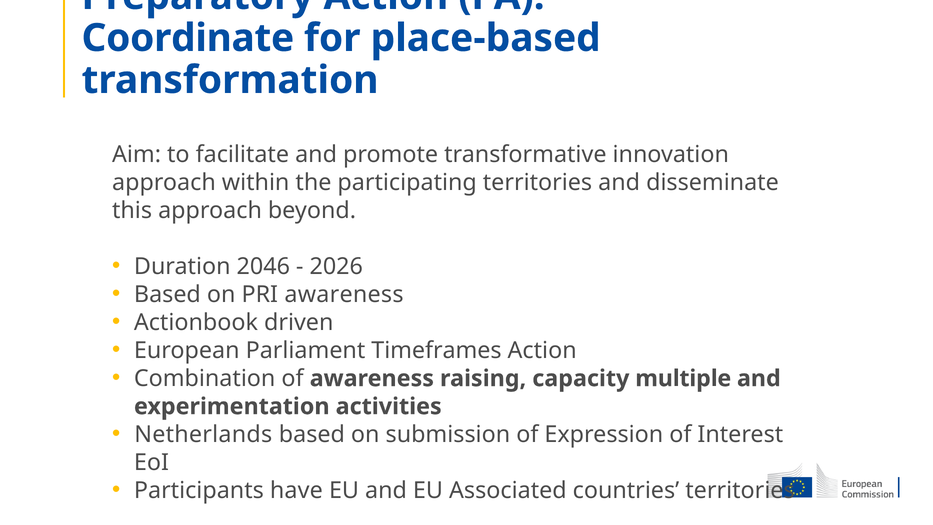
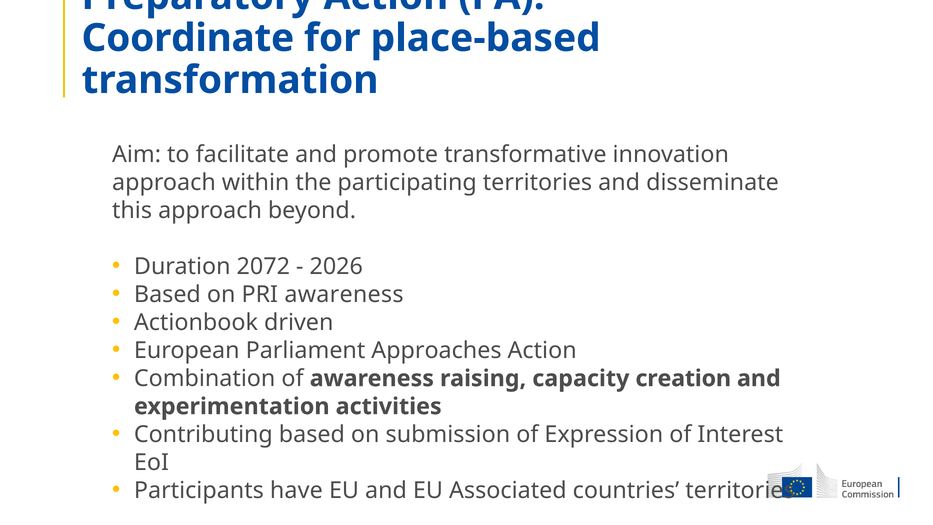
2046: 2046 -> 2072
Timeframes: Timeframes -> Approaches
multiple: multiple -> creation
Netherlands: Netherlands -> Contributing
